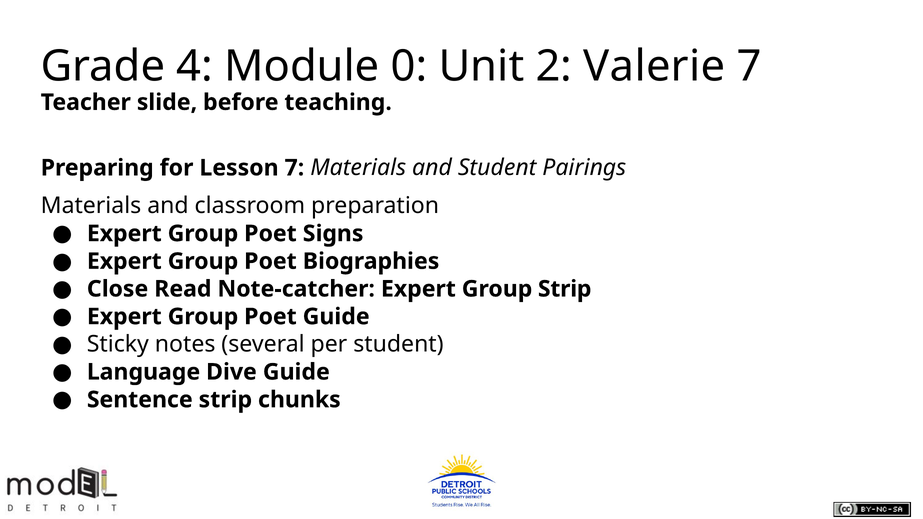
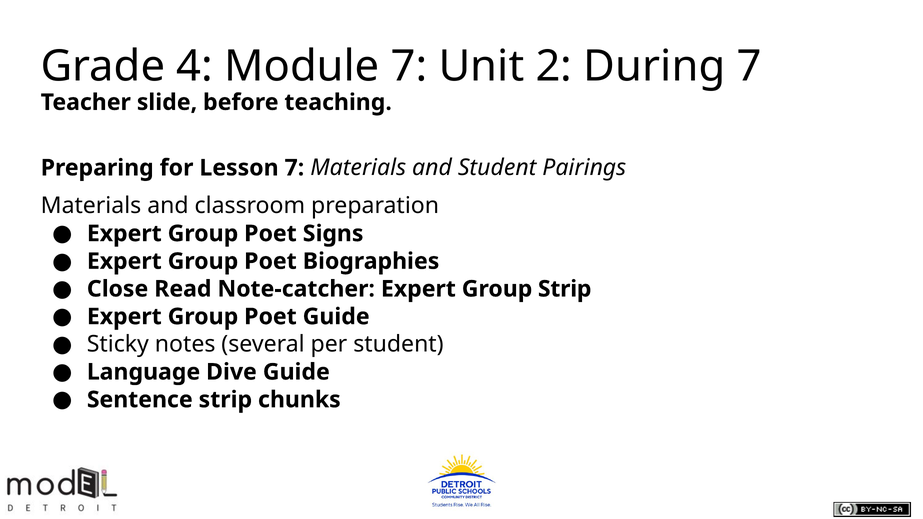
Module 0: 0 -> 7
Valerie: Valerie -> During
